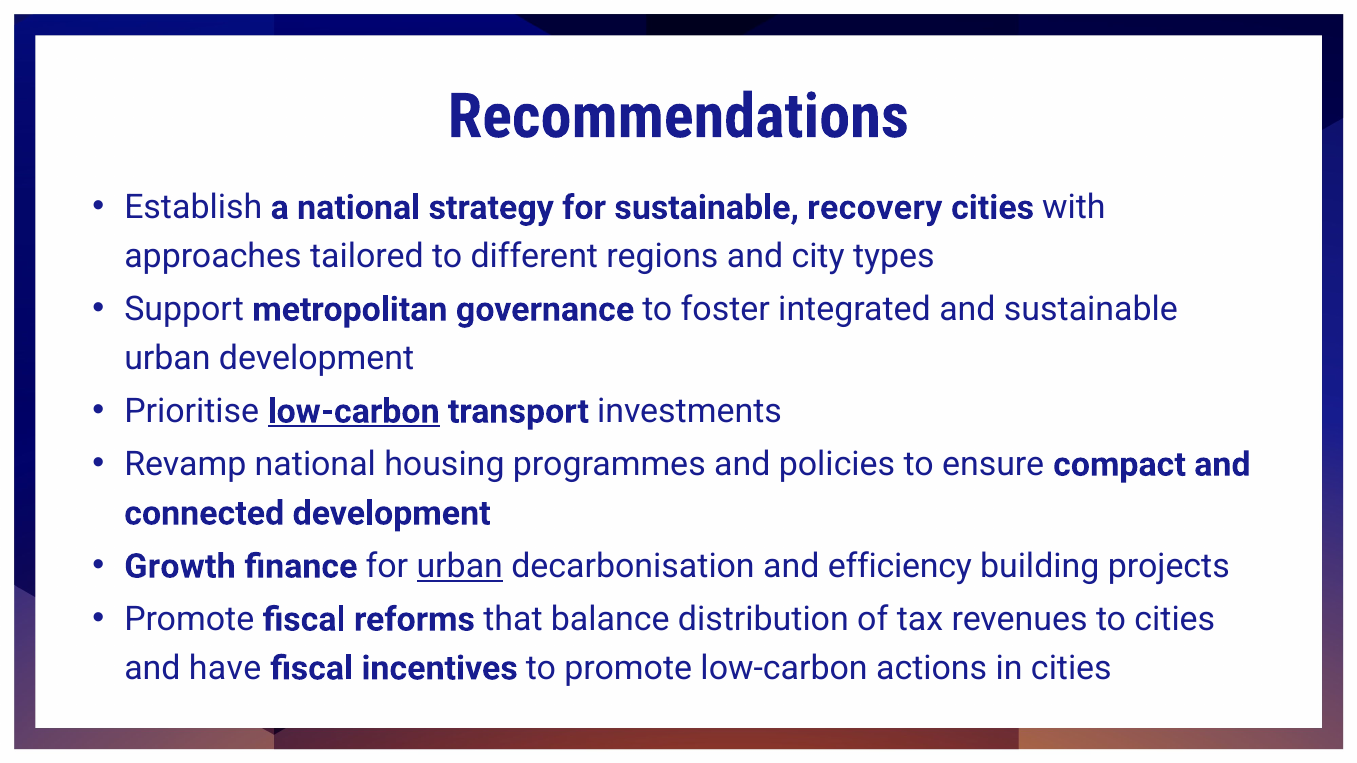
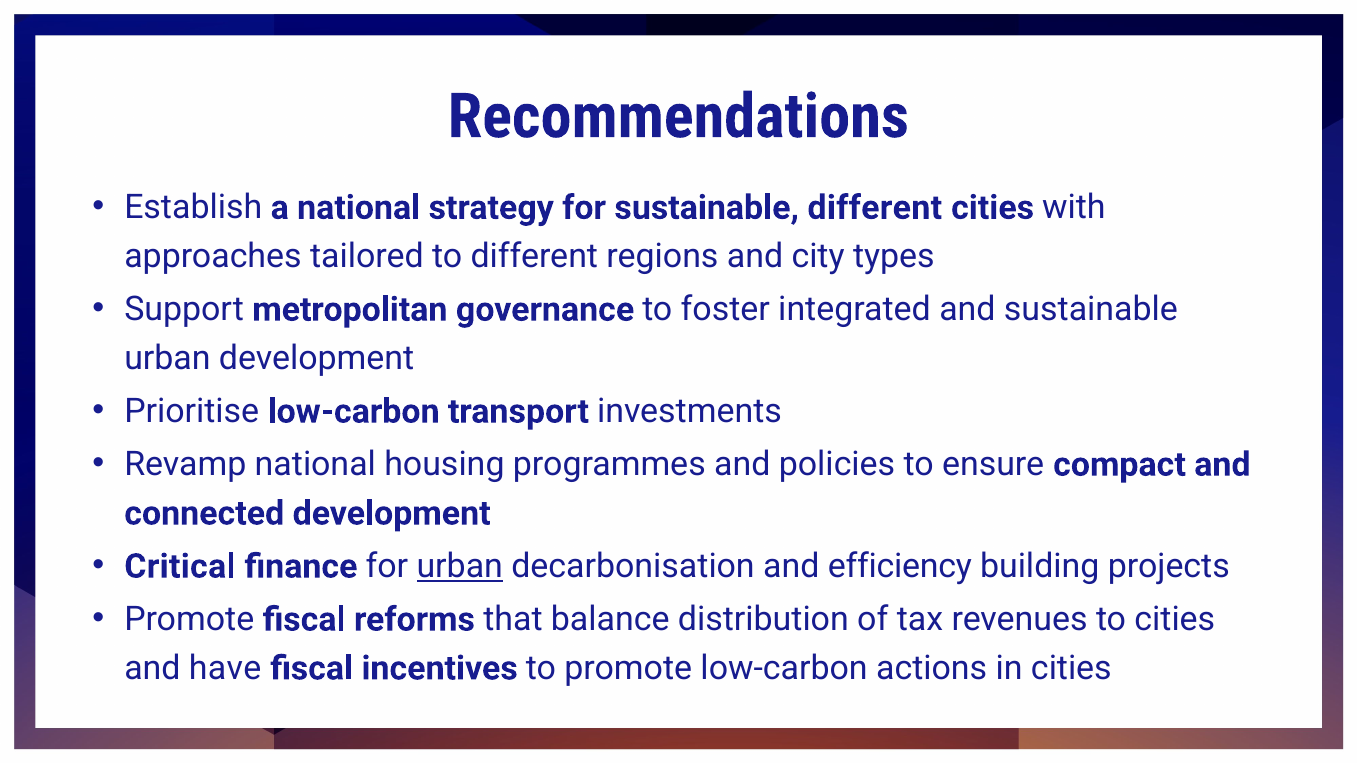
sustainable recovery: recovery -> different
low-carbon at (354, 412) underline: present -> none
Growth: Growth -> Critical
